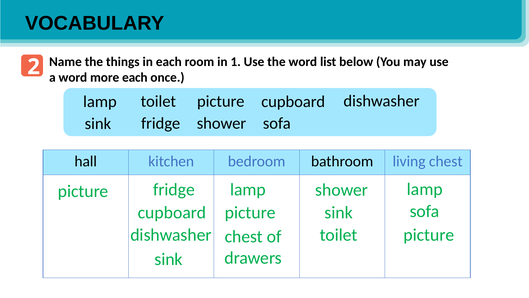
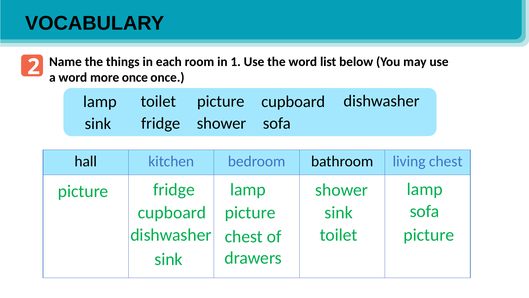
more each: each -> once
